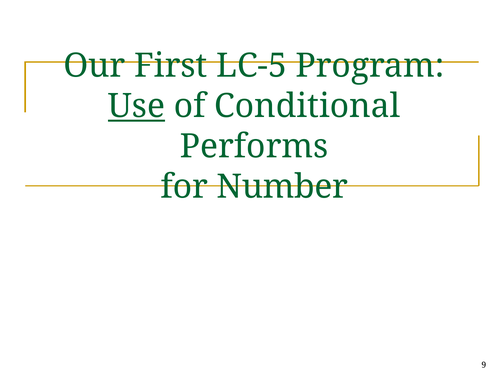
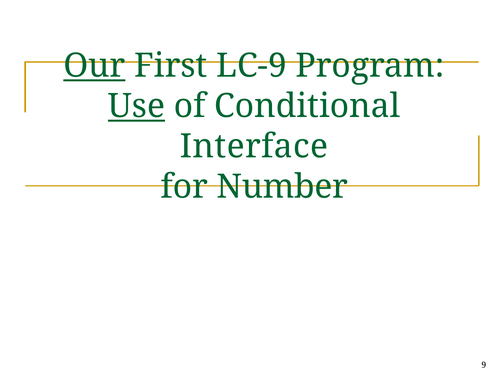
Our underline: none -> present
LC-5: LC-5 -> LC-9
Performs: Performs -> Interface
